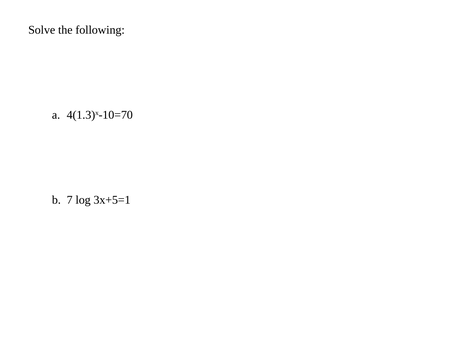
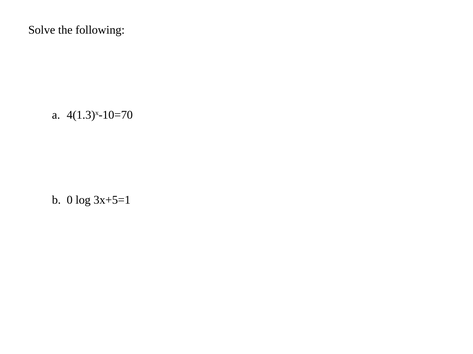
7: 7 -> 0
